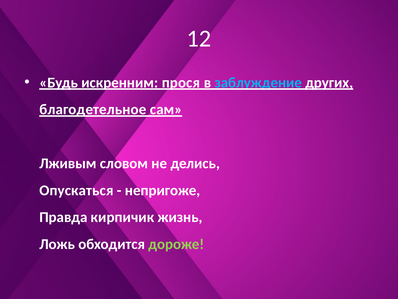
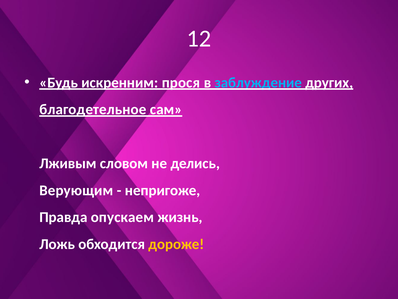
Опускаться: Опускаться -> Верующим
кирпичик: кирпичик -> опускаем
дороже colour: light green -> yellow
